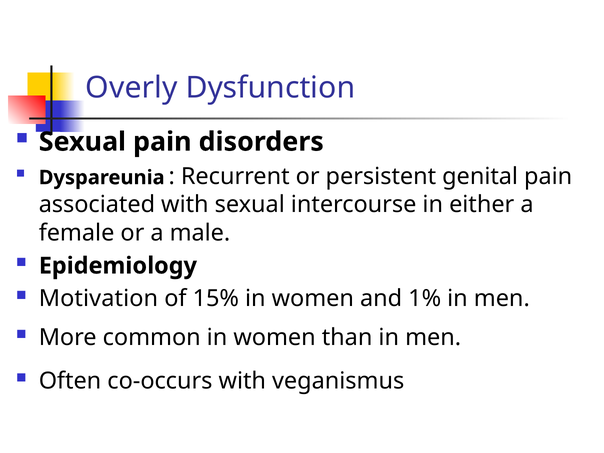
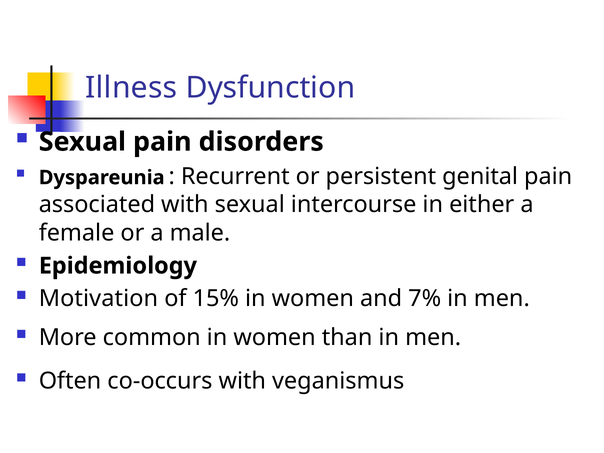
Overly: Overly -> Illness
1%: 1% -> 7%
